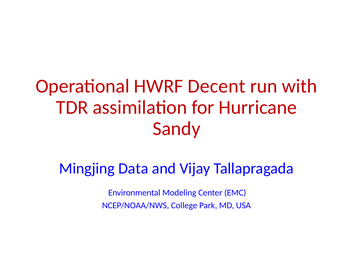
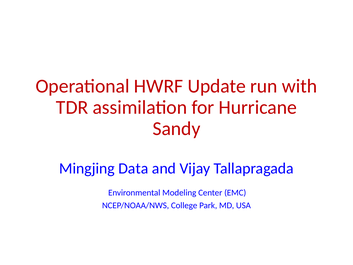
Decent: Decent -> Update
